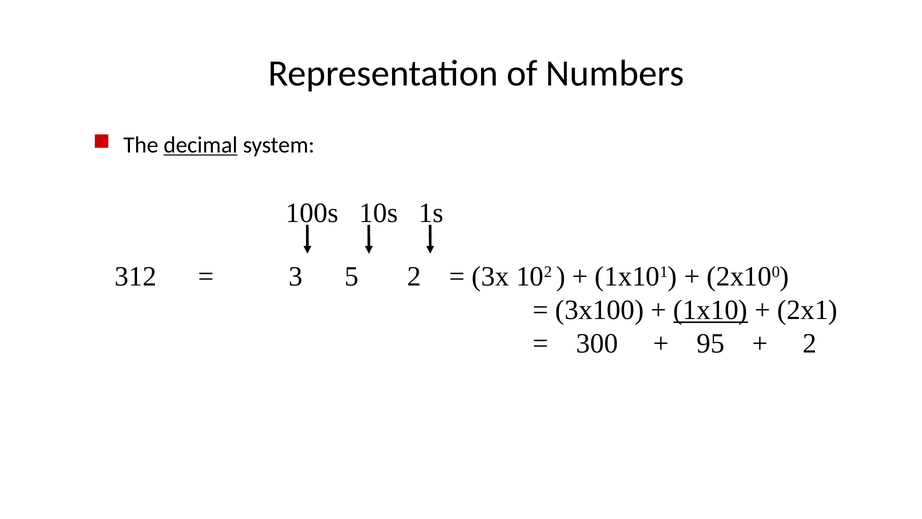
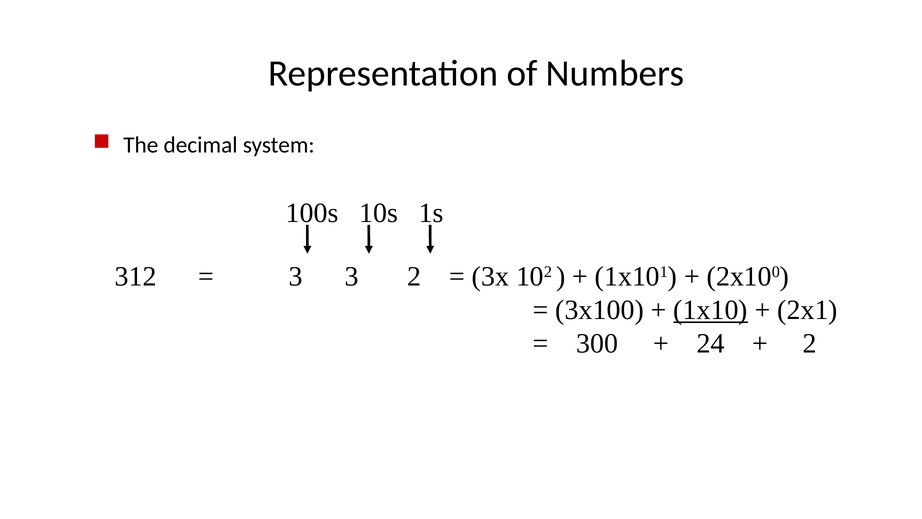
decimal underline: present -> none
3 5: 5 -> 3
95: 95 -> 24
